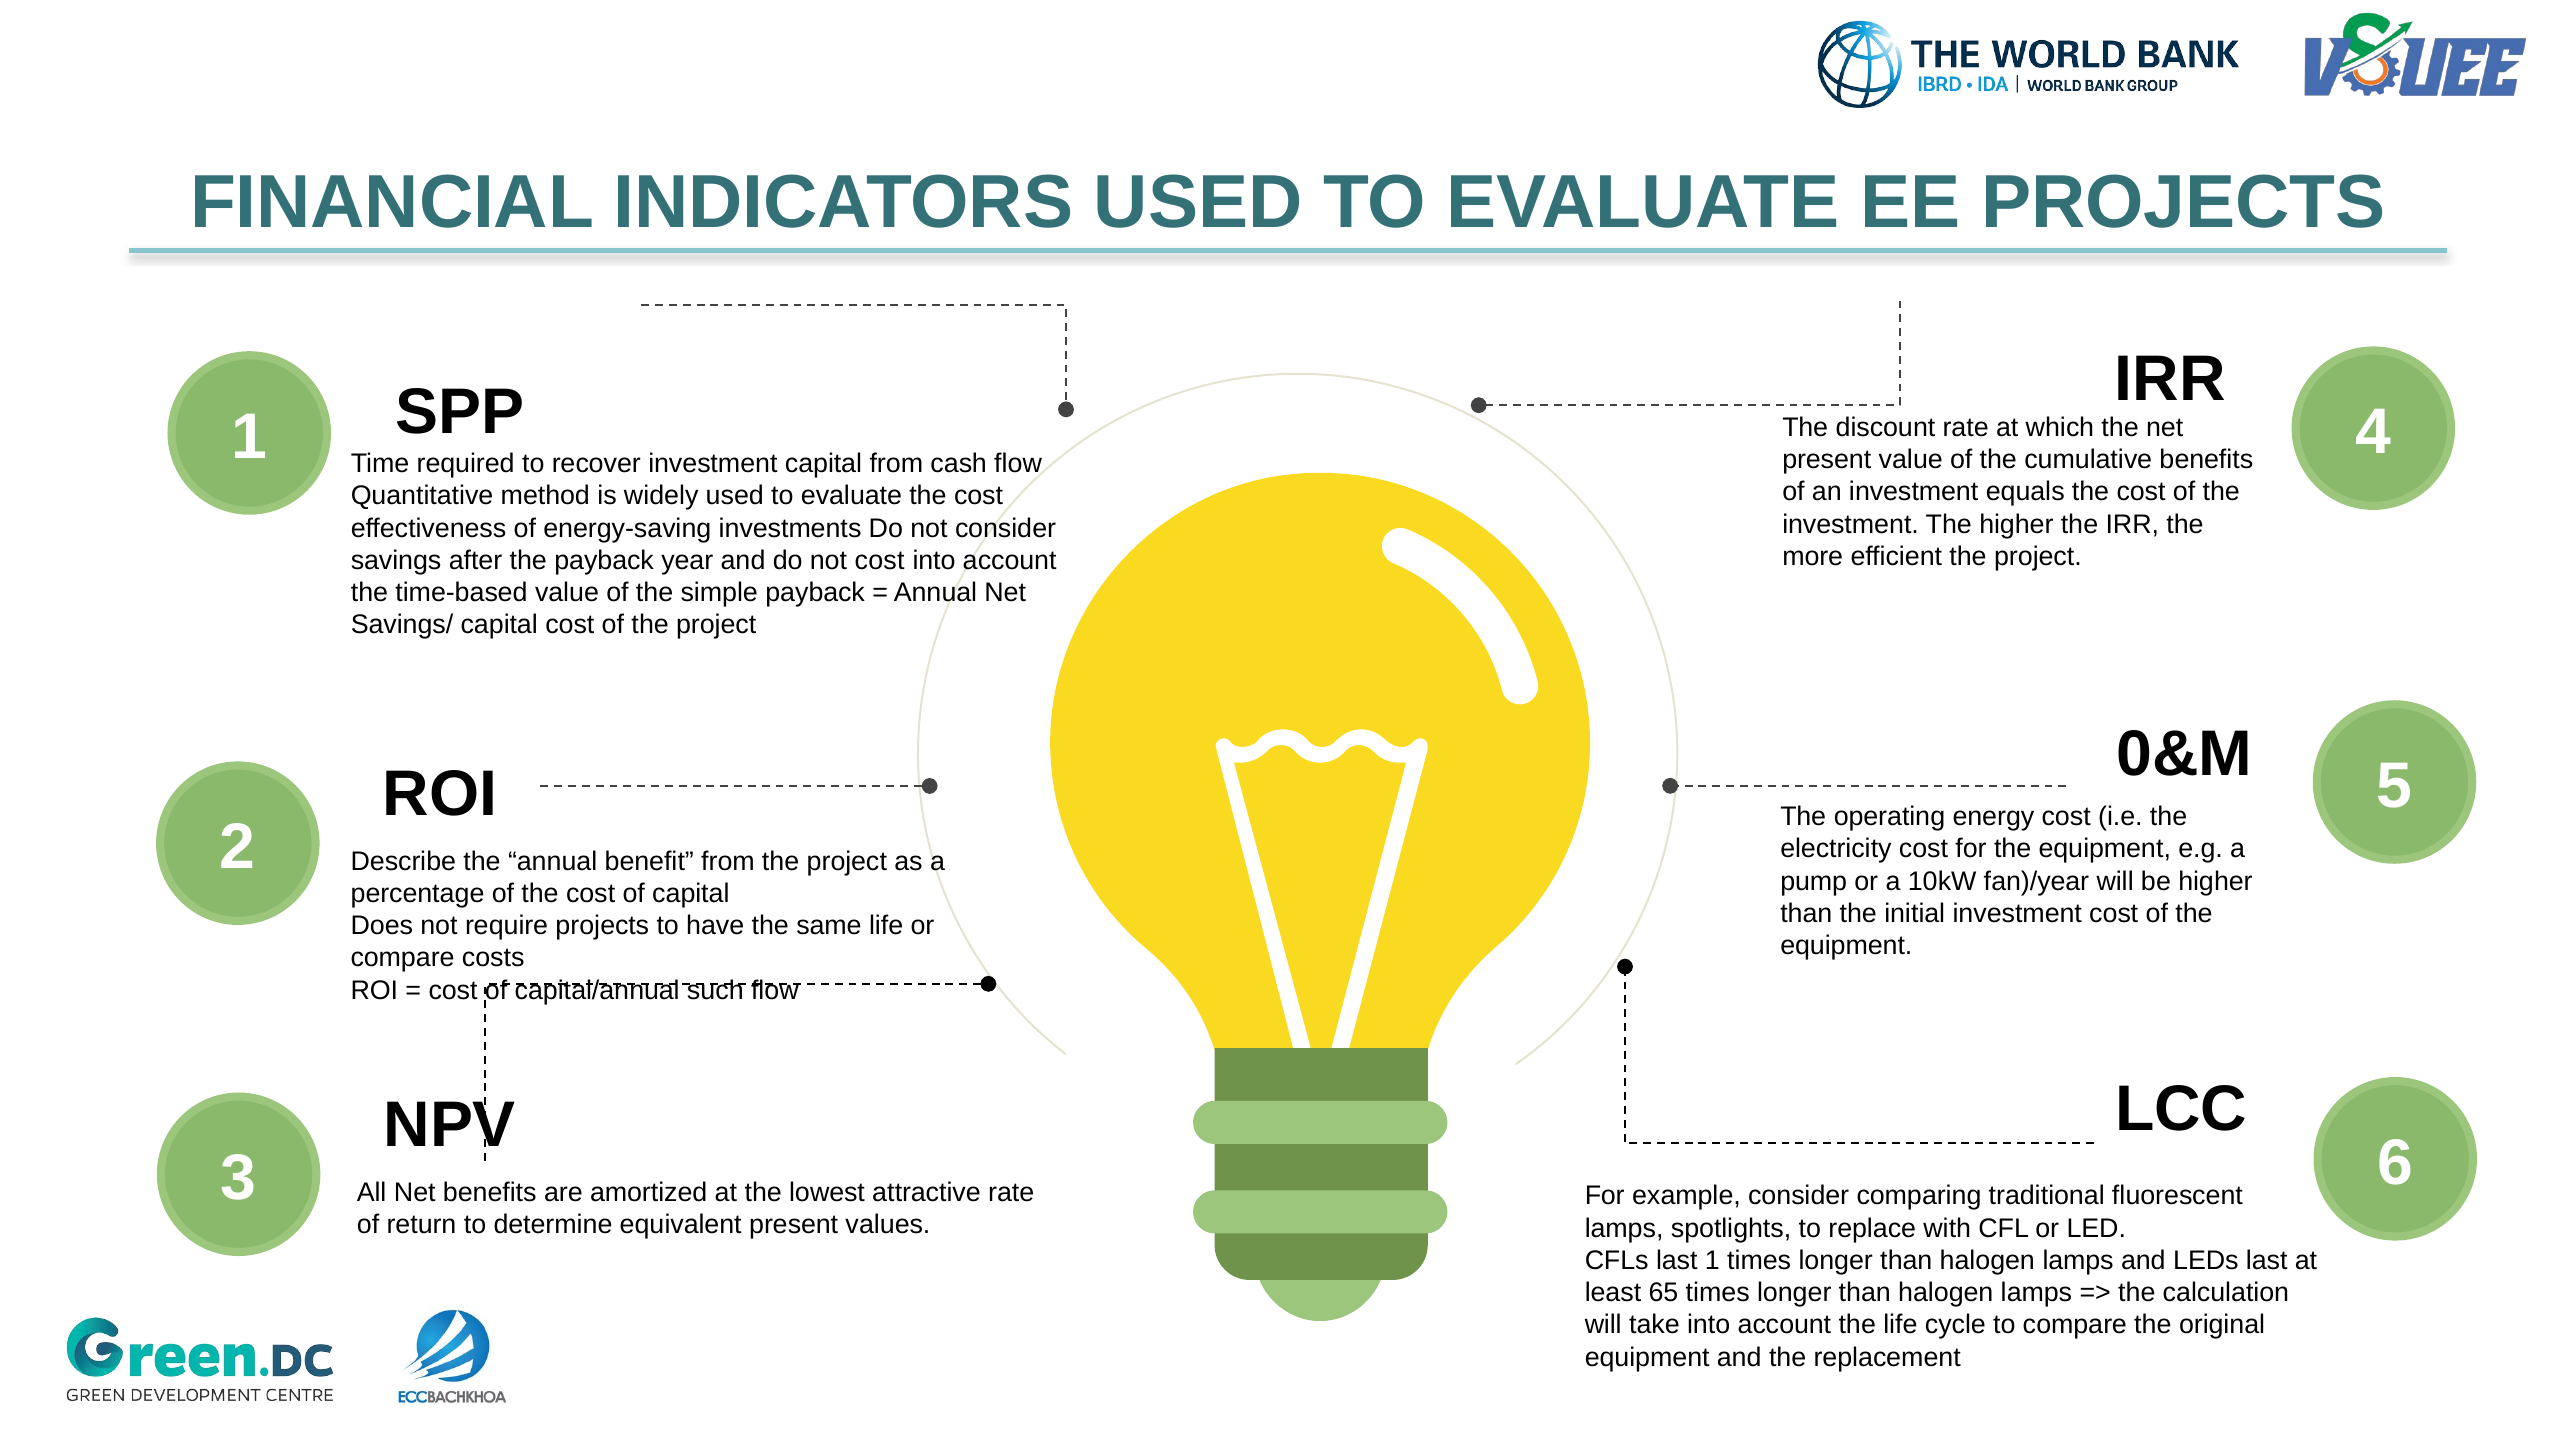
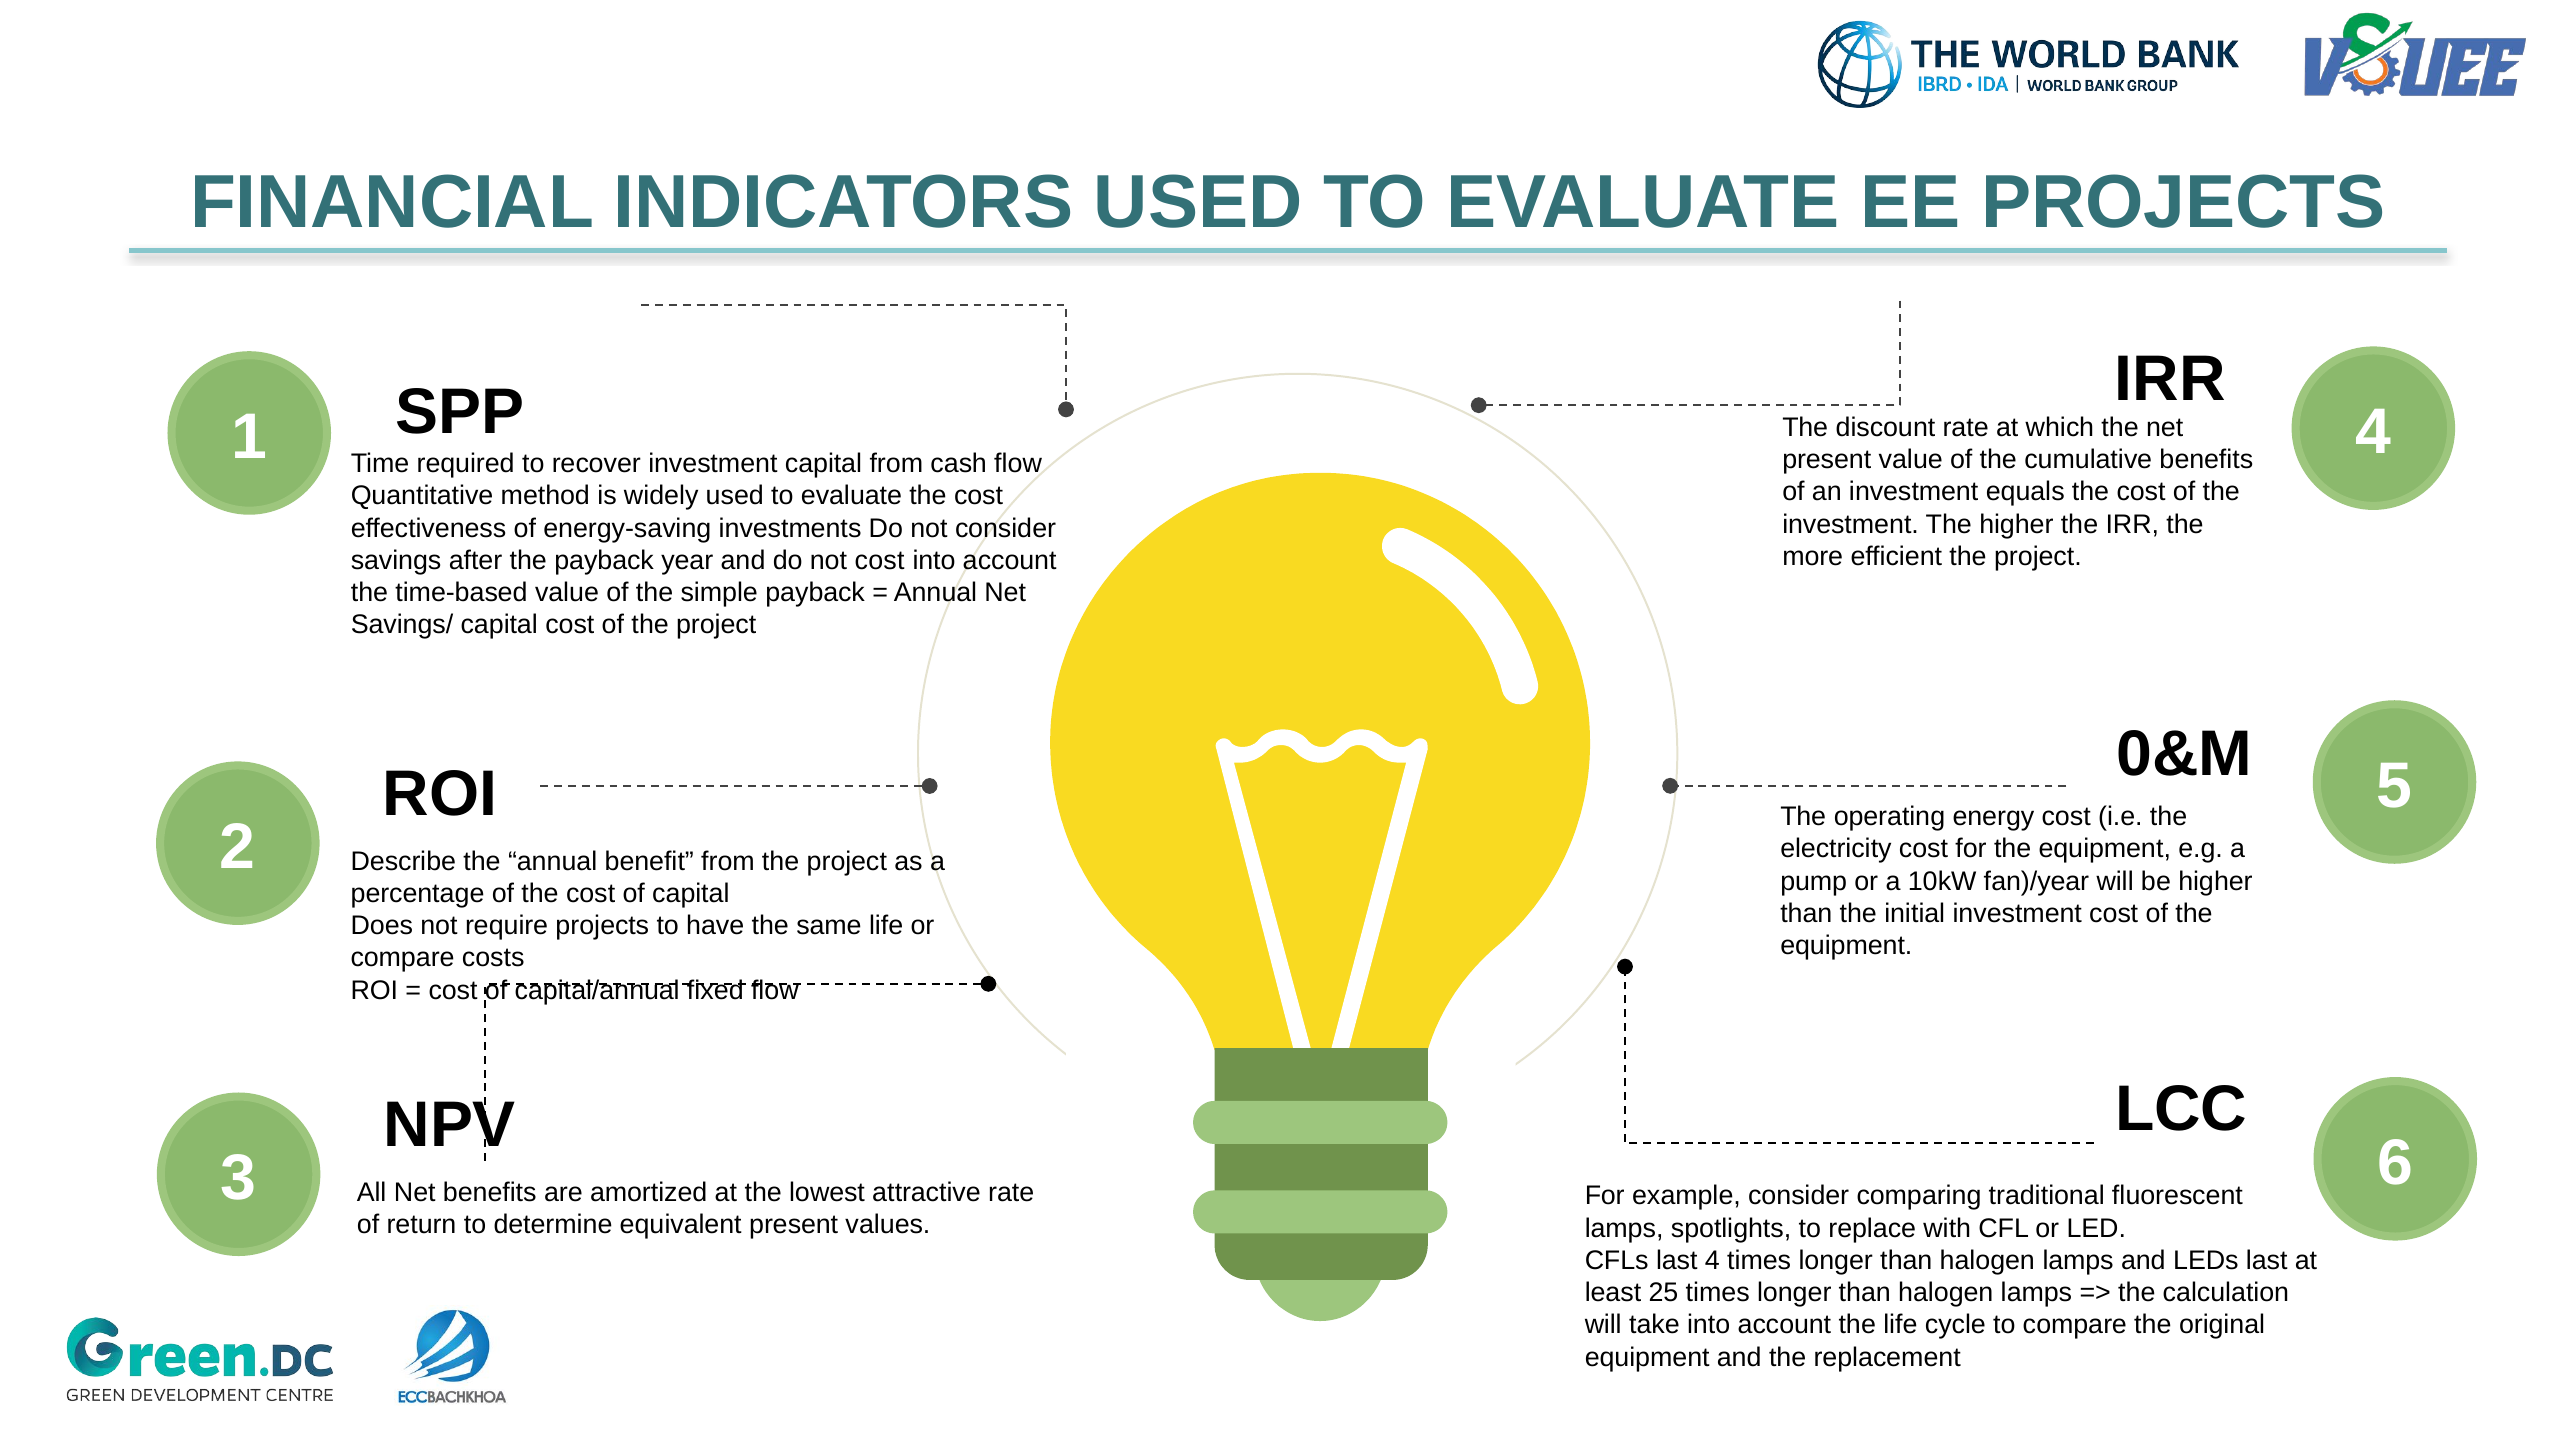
such: such -> fixed
last 1: 1 -> 4
65: 65 -> 25
